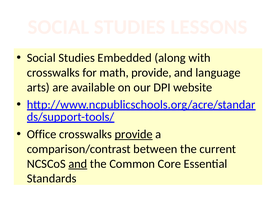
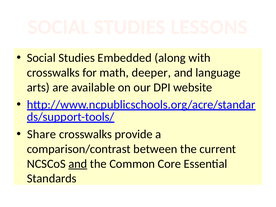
math provide: provide -> deeper
Office: Office -> Share
provide at (134, 134) underline: present -> none
